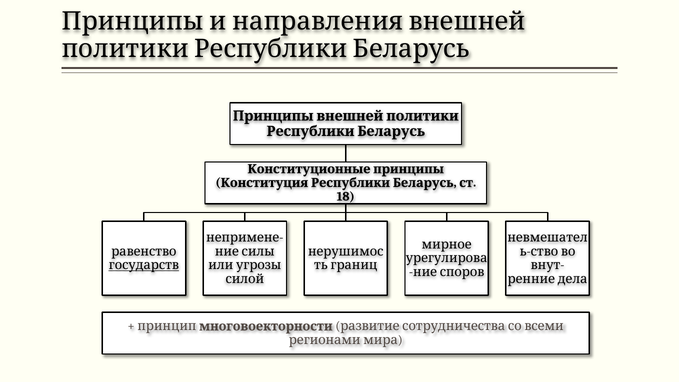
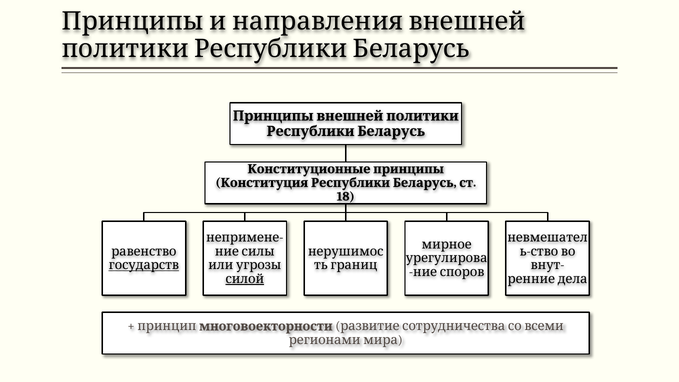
силой underline: none -> present
